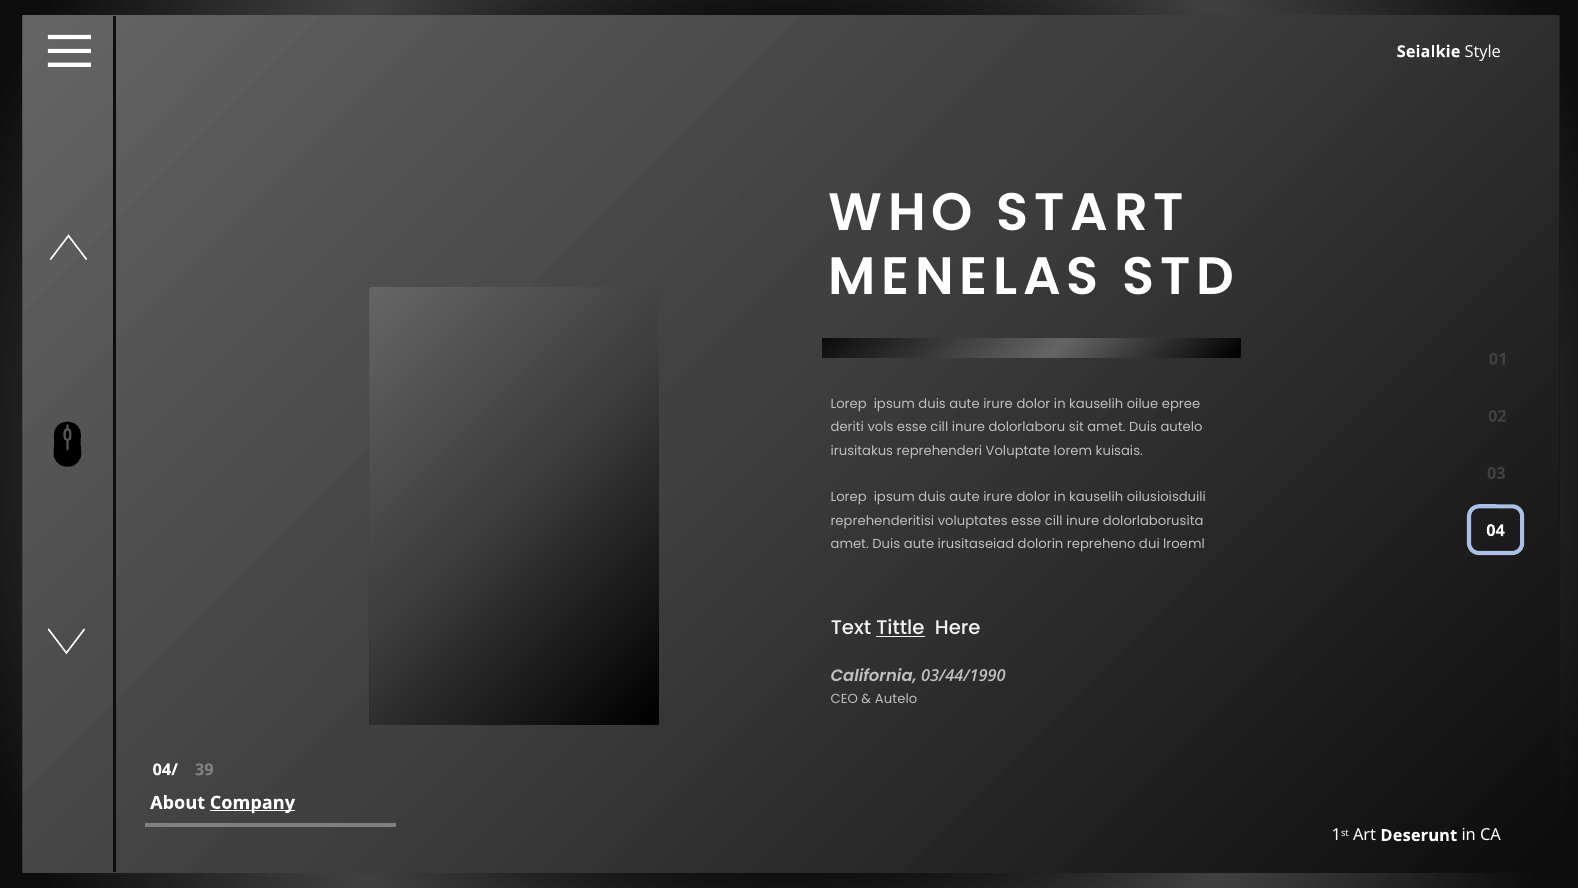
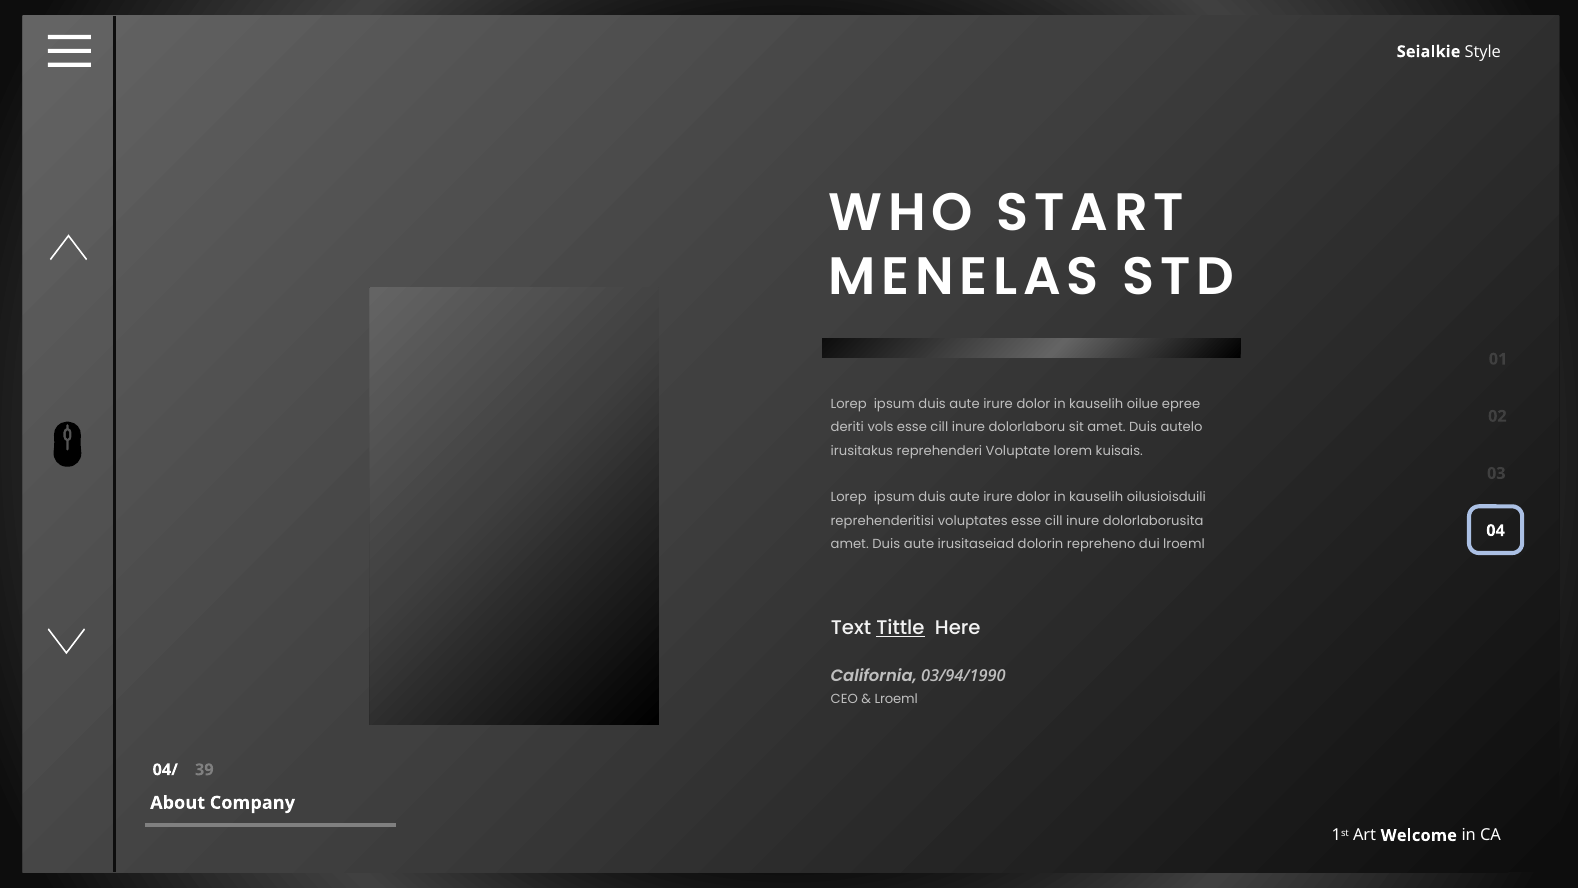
03/44/1990: 03/44/1990 -> 03/94/1990
Autelo at (896, 699): Autelo -> Lroeml
Company underline: present -> none
Deserunt: Deserunt -> Welcome
